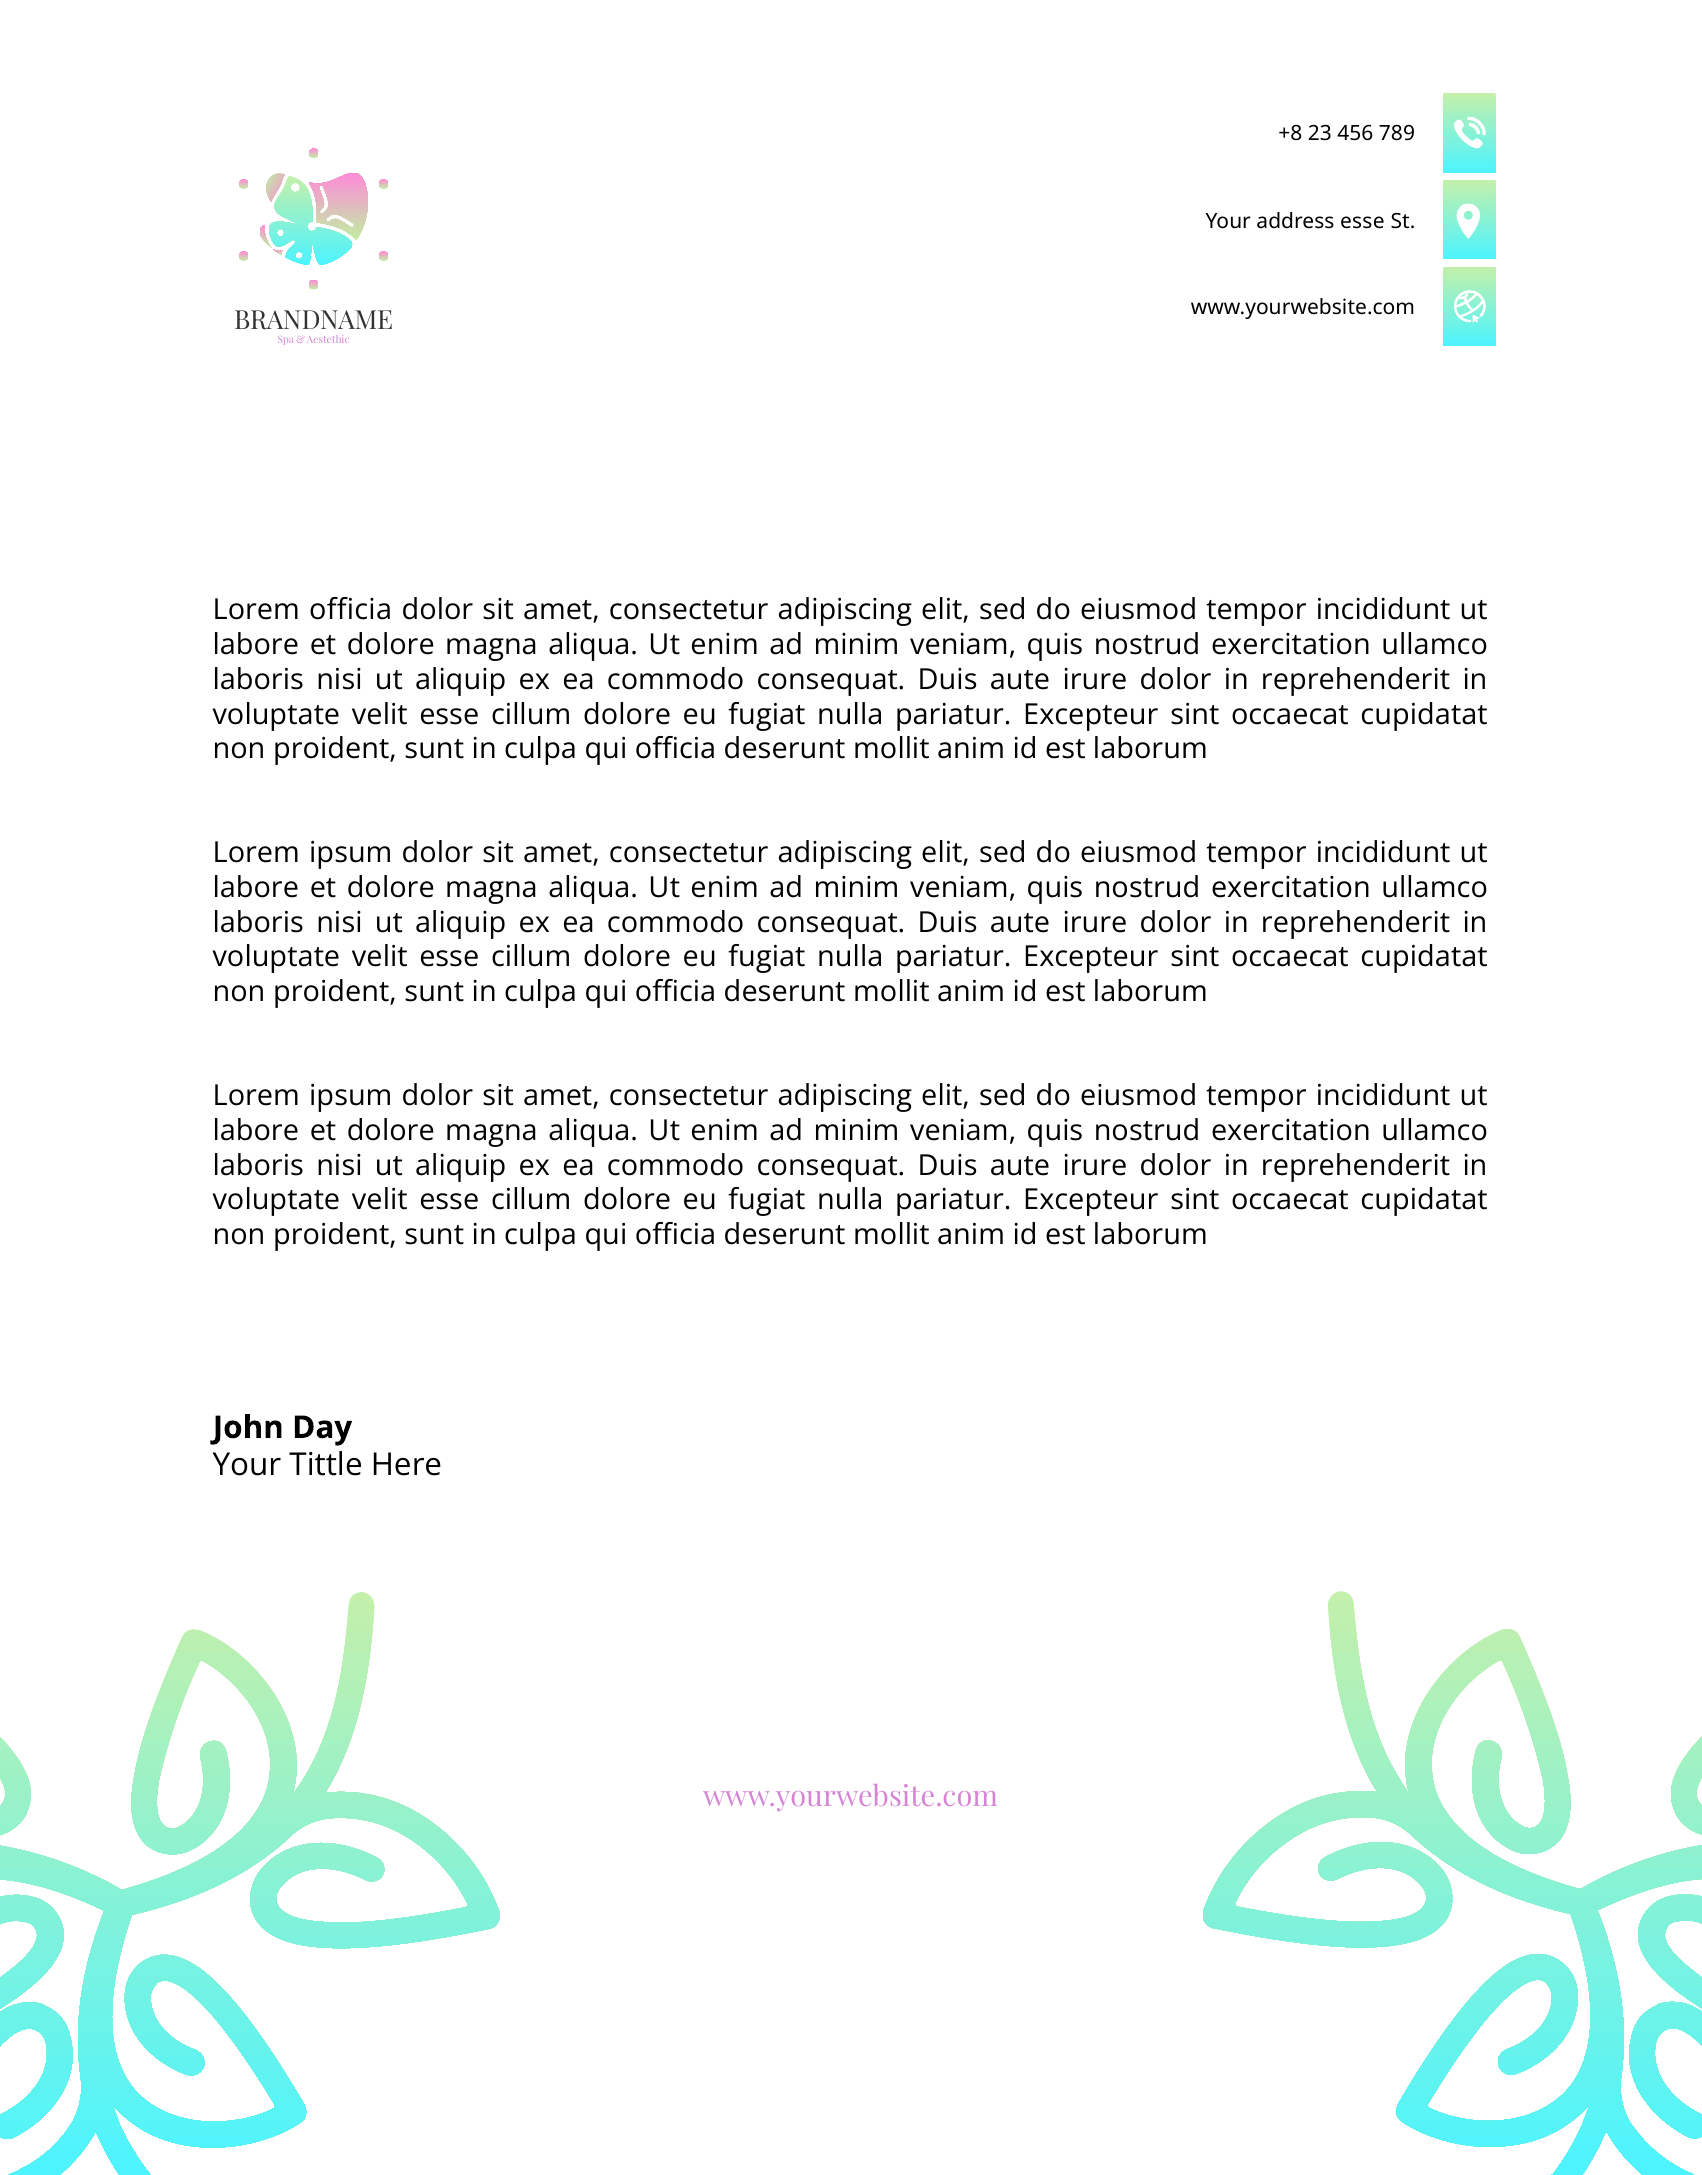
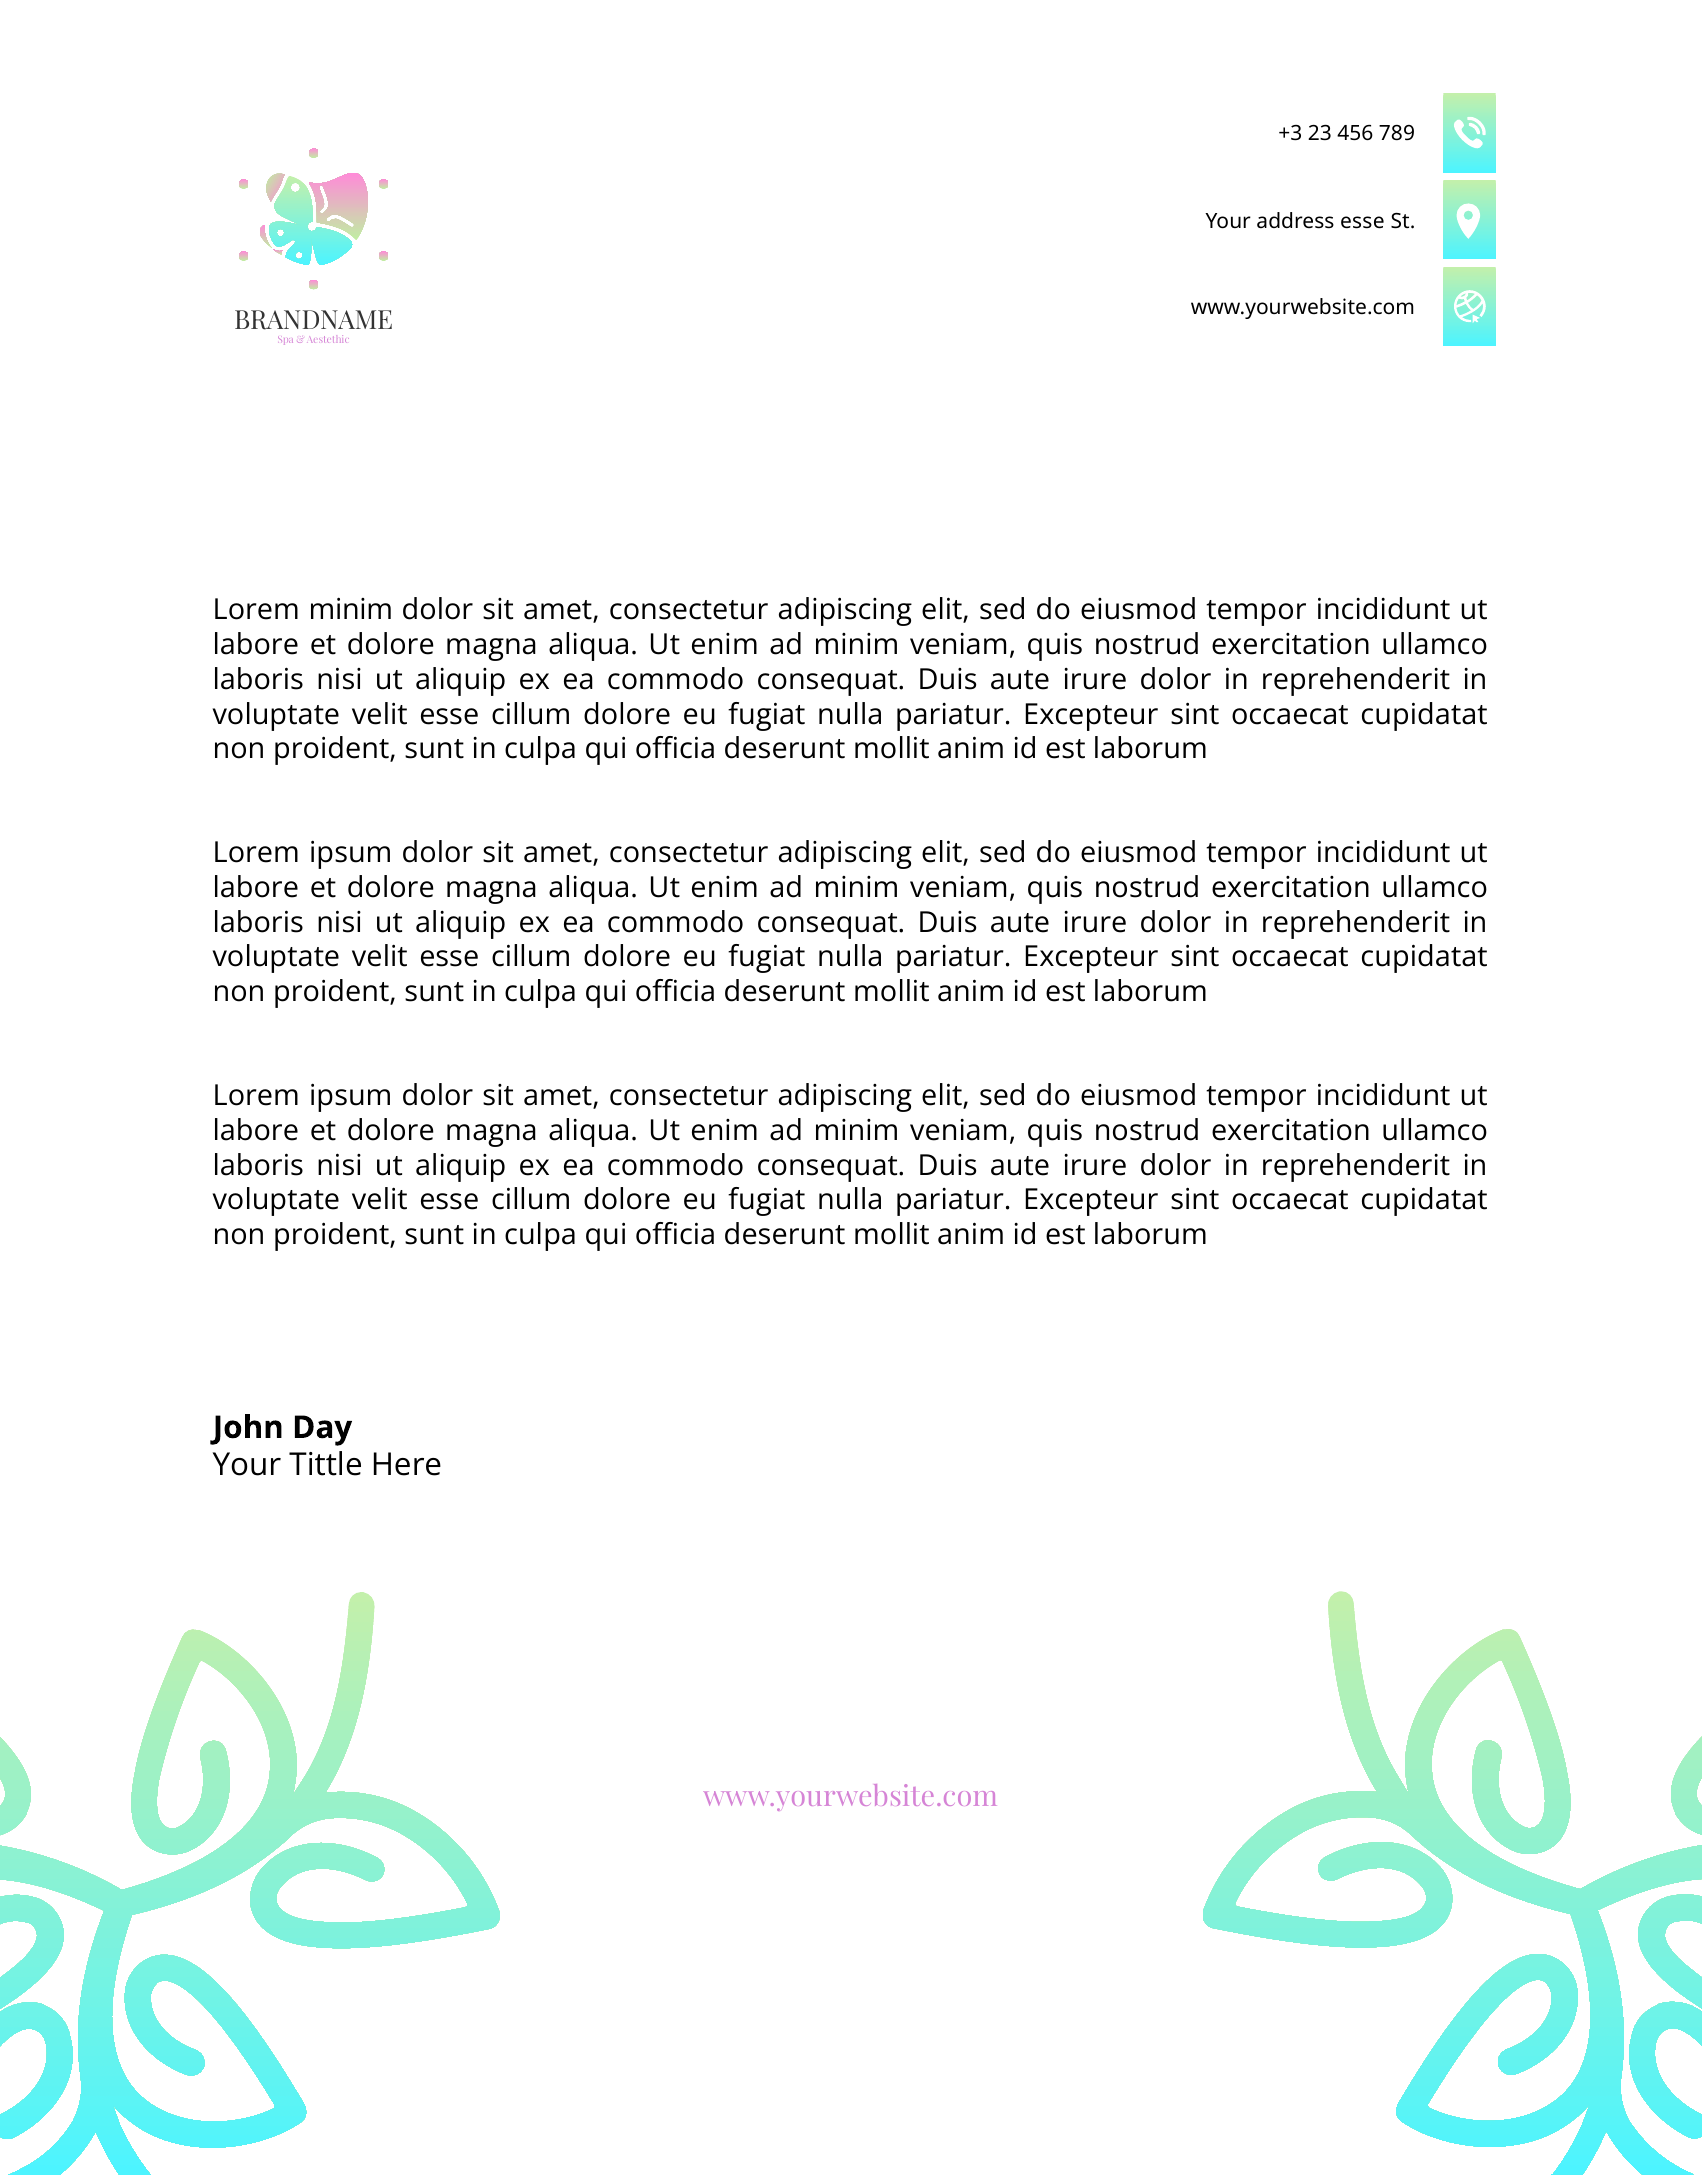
+8: +8 -> +3
Lorem officia: officia -> minim
